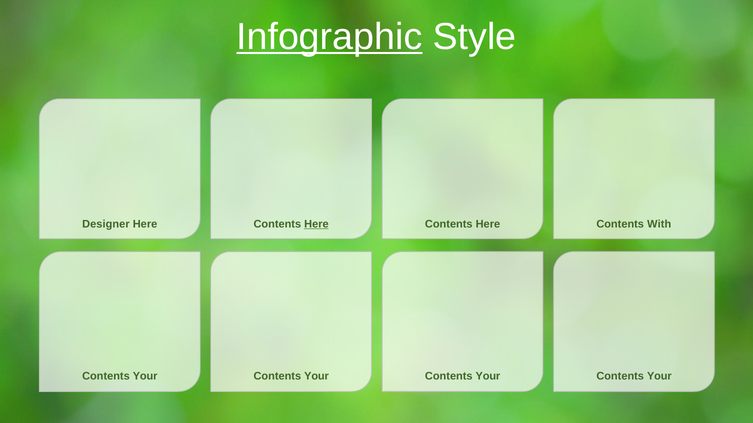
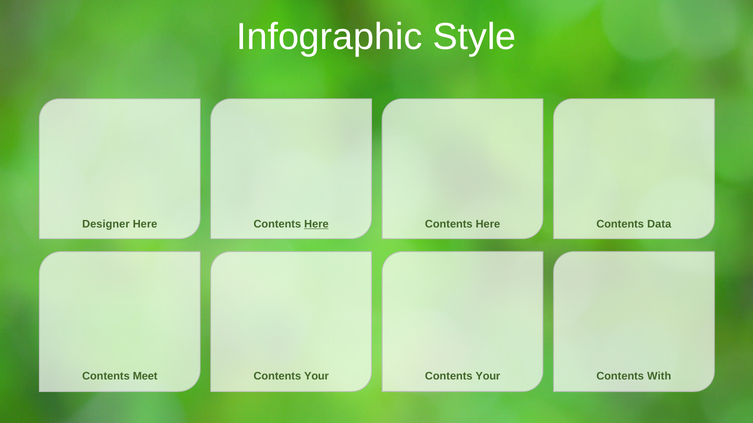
Infographic underline: present -> none
With: With -> Data
Your at (145, 376): Your -> Meet
Your at (659, 376): Your -> With
